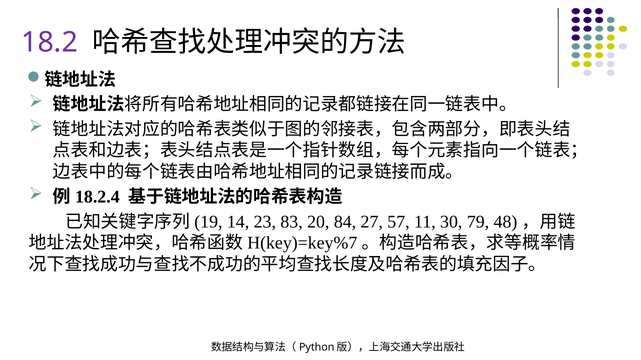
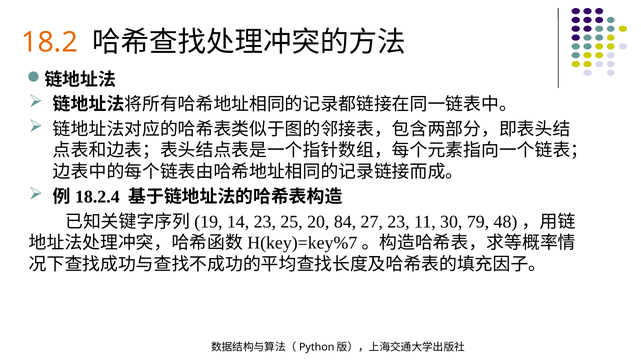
18.2 colour: purple -> orange
83: 83 -> 25
27 57: 57 -> 23
